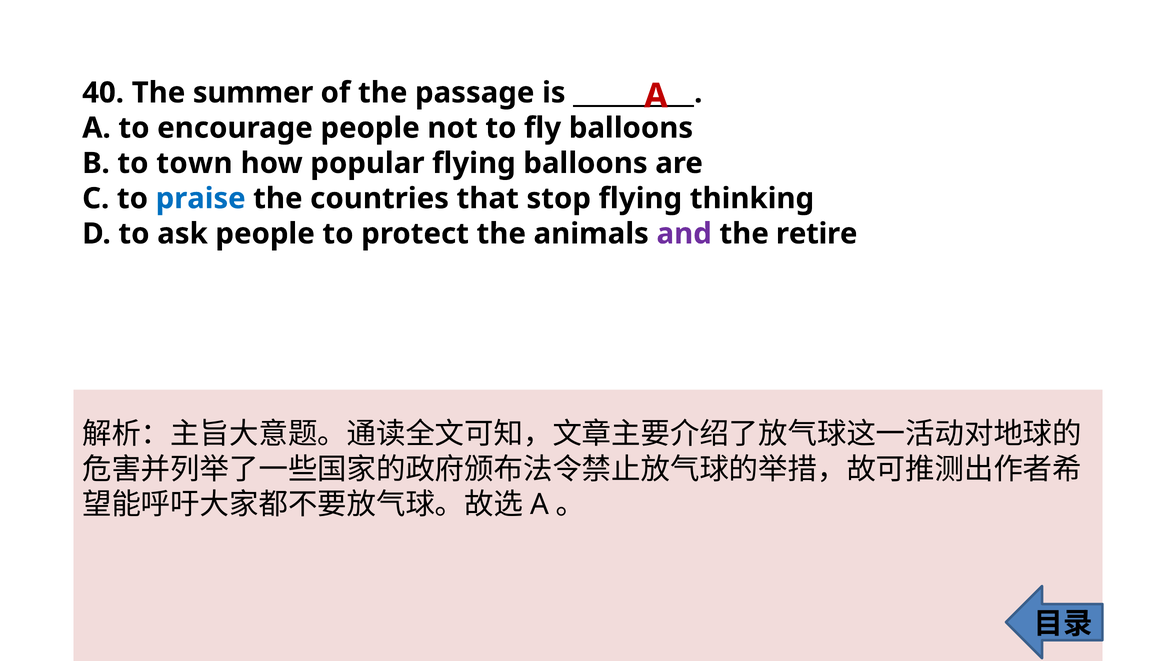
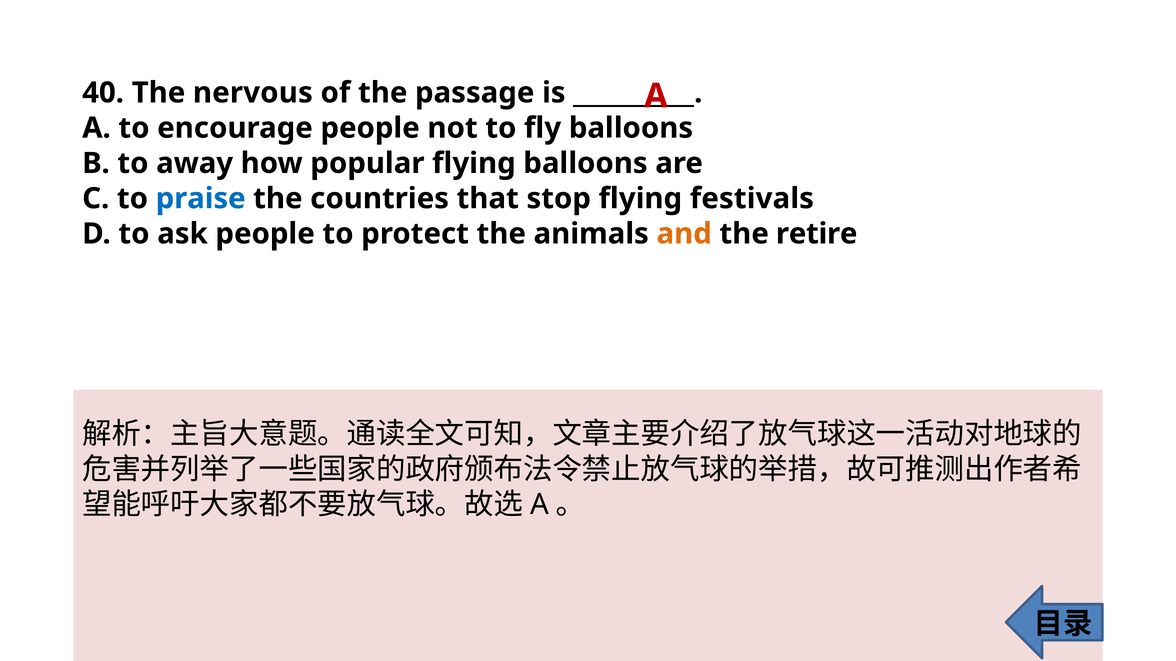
summer: summer -> nervous
town: town -> away
thinking: thinking -> festivals
and colour: purple -> orange
